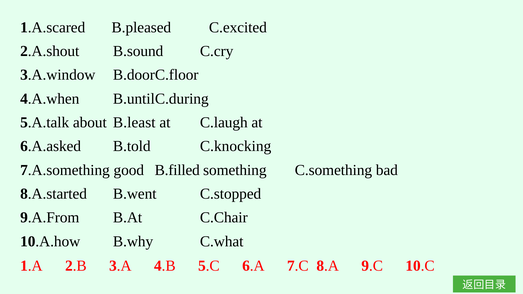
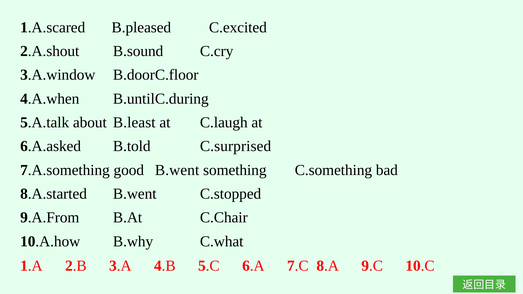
C.knocking: C.knocking -> C.surprised
good B.filled: B.filled -> B.went
